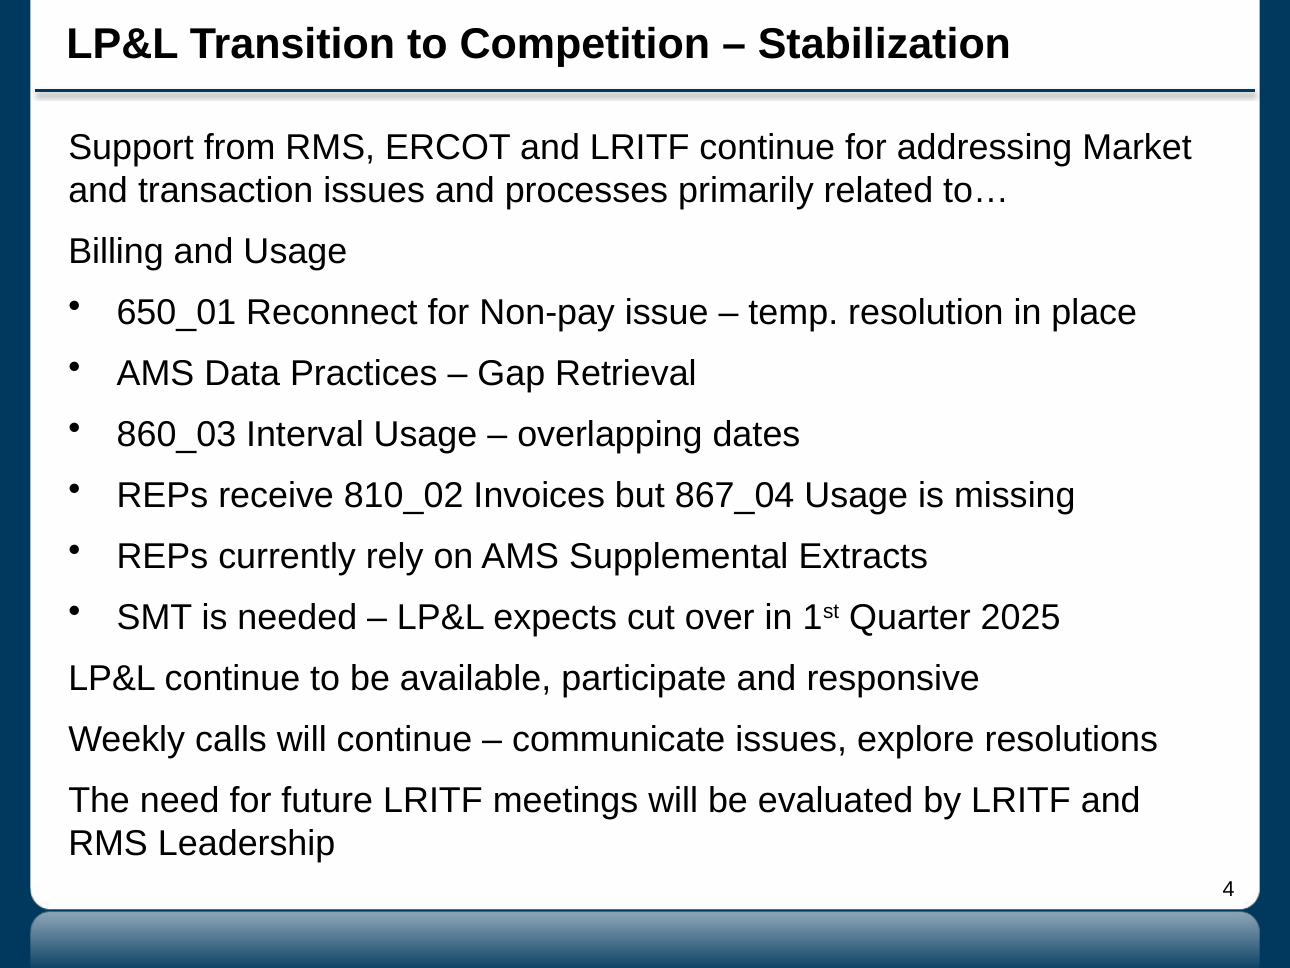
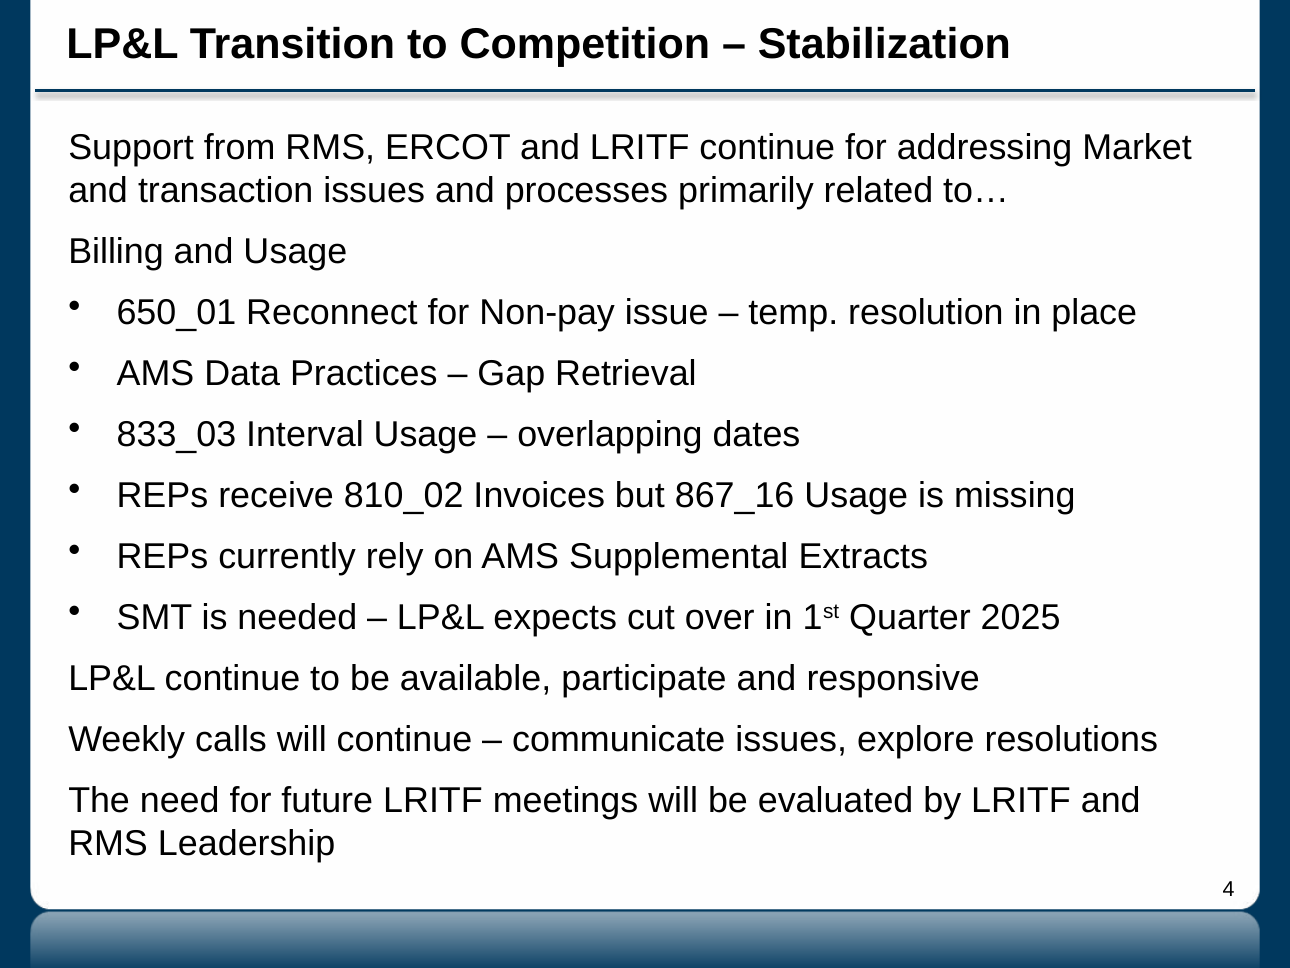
860_03: 860_03 -> 833_03
867_04: 867_04 -> 867_16
